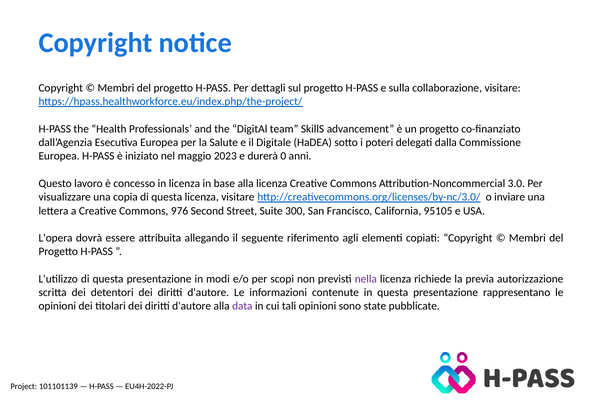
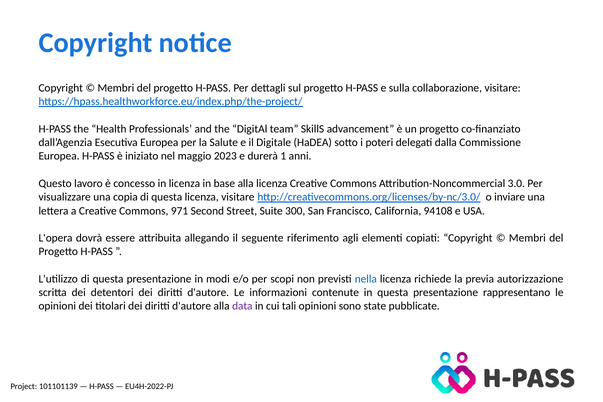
0: 0 -> 1
976: 976 -> 971
95105: 95105 -> 94108
nella colour: purple -> blue
